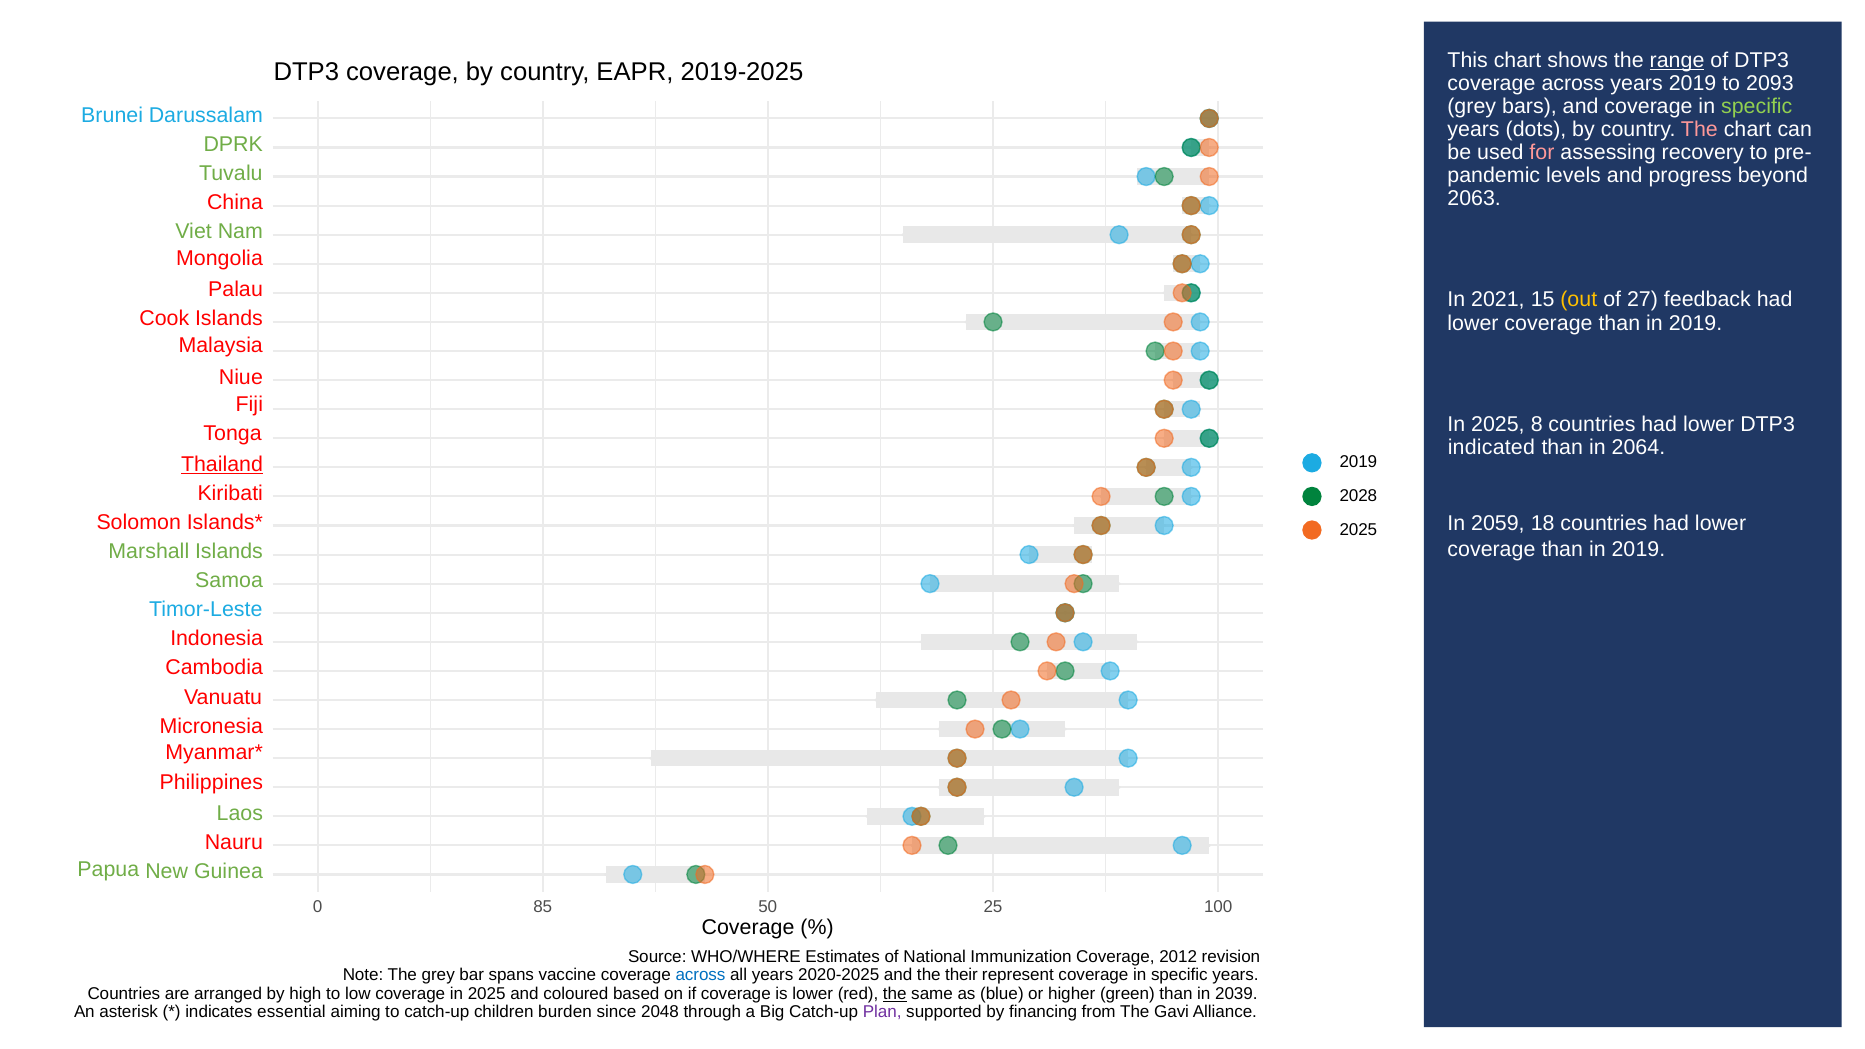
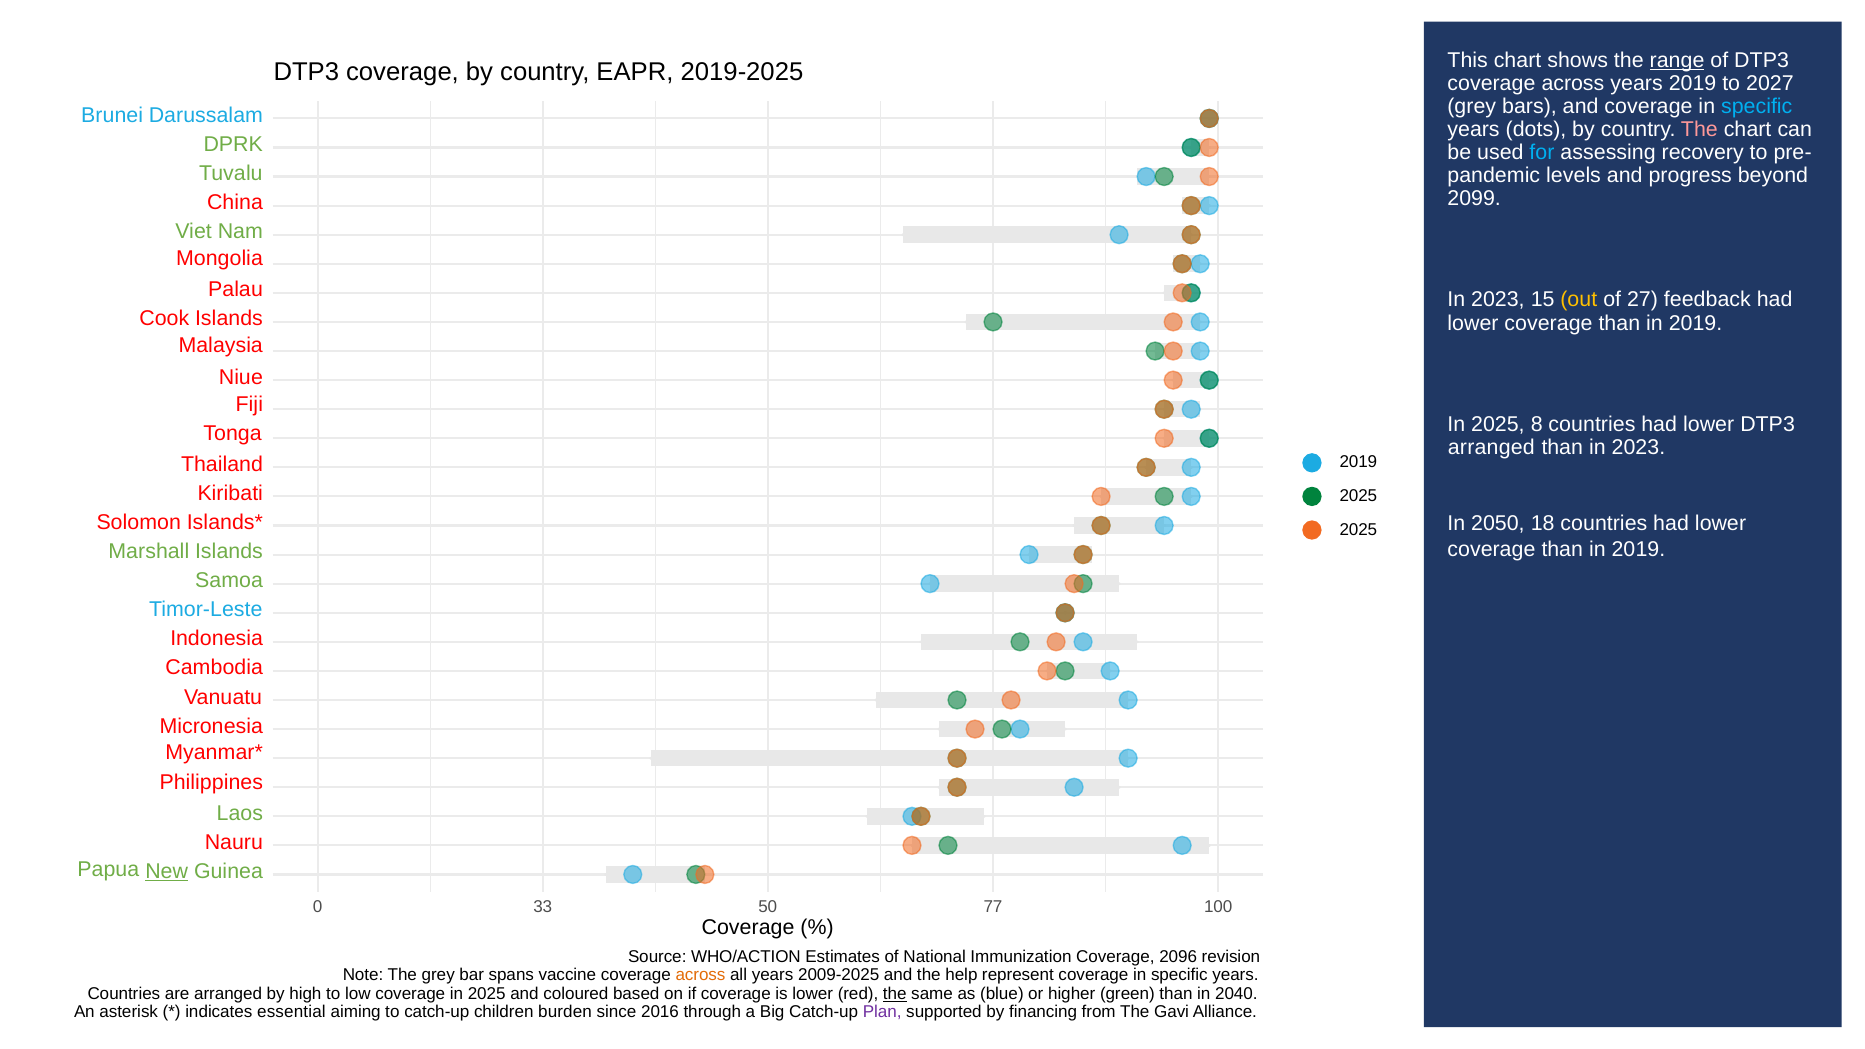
2093: 2093 -> 2027
specific at (1757, 106) colour: light green -> light blue
for colour: pink -> light blue
2063: 2063 -> 2099
2021 at (1498, 300): 2021 -> 2023
indicated at (1491, 447): indicated -> arranged
than in 2064: 2064 -> 2023
Thailand underline: present -> none
2028 at (1358, 496): 2028 -> 2025
2059: 2059 -> 2050
New underline: none -> present
85: 85 -> 33
25: 25 -> 77
WHO/WHERE: WHO/WHERE -> WHO/ACTION
2012: 2012 -> 2096
across at (701, 975) colour: blue -> orange
2020-2025: 2020-2025 -> 2009-2025
their: their -> help
2039: 2039 -> 2040
2048: 2048 -> 2016
